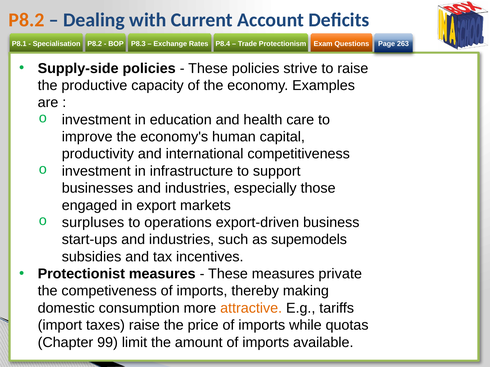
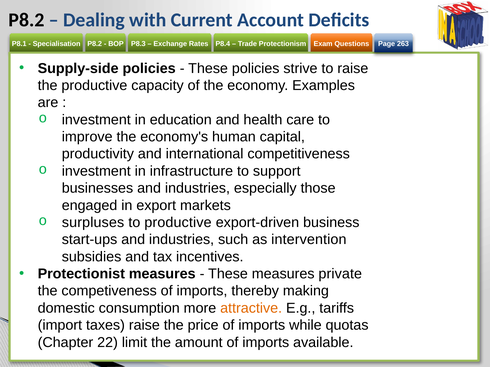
P8.2 at (26, 20) colour: orange -> black
to operations: operations -> productive
supemodels: supemodels -> intervention
99: 99 -> 22
